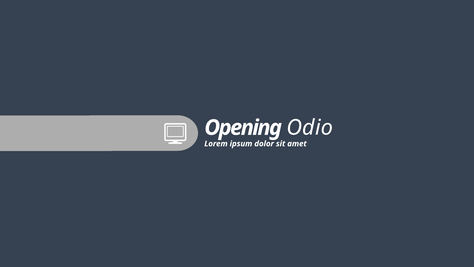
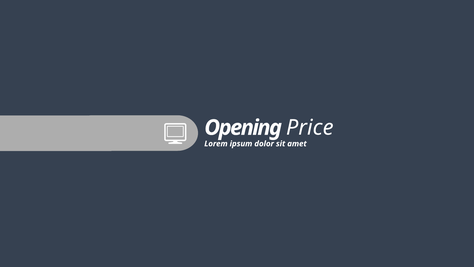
Odio: Odio -> Price
